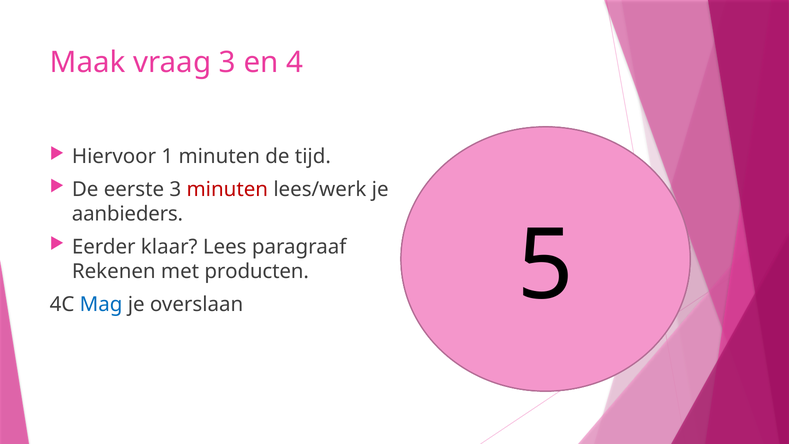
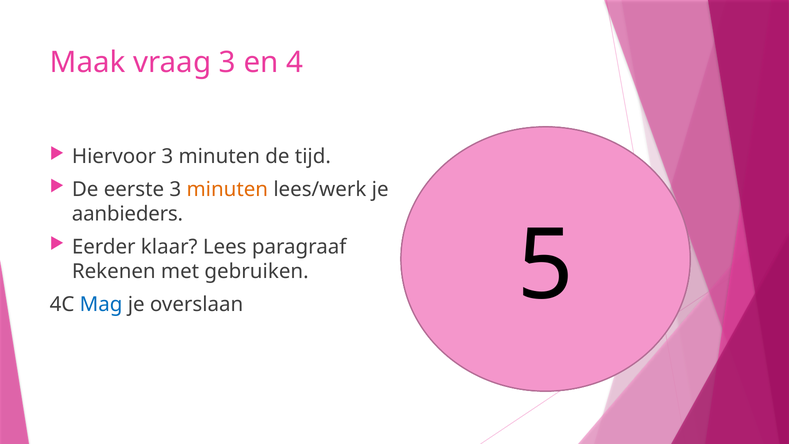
Hiervoor 1: 1 -> 3
minuten at (227, 189) colour: red -> orange
producten: producten -> gebruiken
